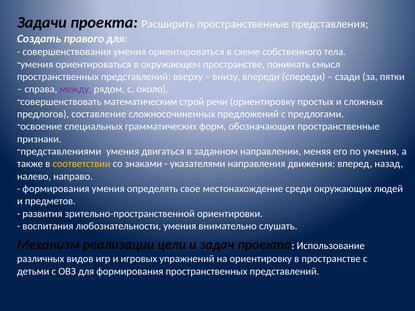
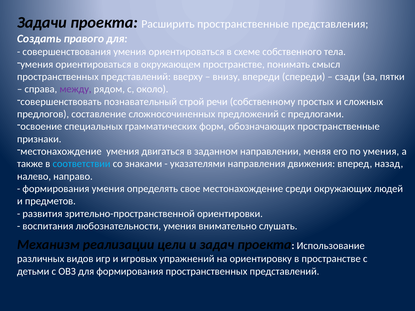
математическим: математическим -> познавательный
речи ориентировку: ориентировку -> собственному
представлениями at (61, 152): представлениями -> местонахождение
соответствии colour: yellow -> light blue
